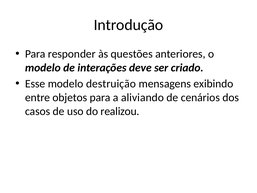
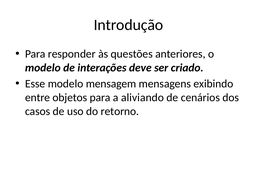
destruição: destruição -> mensagem
realizou: realizou -> retorno
